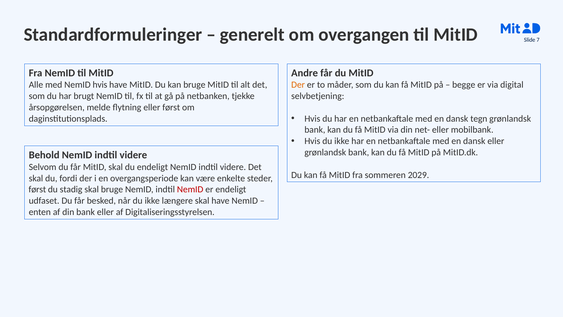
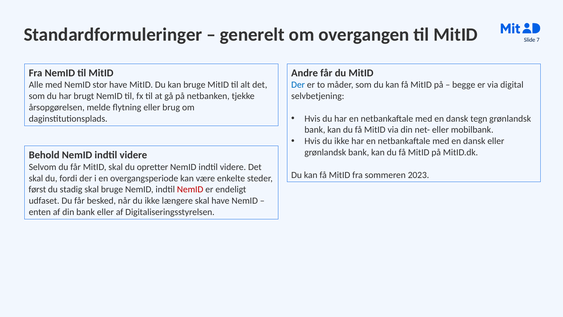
Der at (298, 85) colour: orange -> blue
NemID hvis: hvis -> stor
eller først: først -> brug
du endeligt: endeligt -> opretter
2029: 2029 -> 2023
